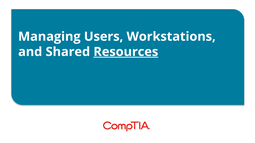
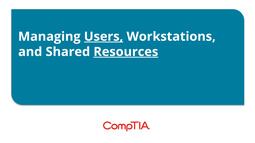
Users underline: none -> present
